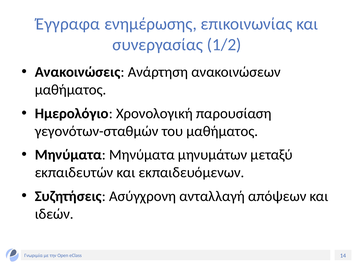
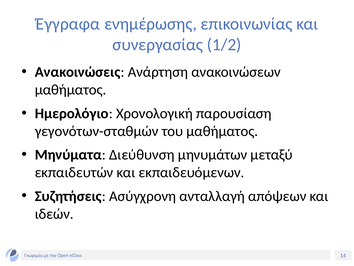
Μηνύματα Μηνύματα: Μηνύματα -> Διεύθυνση
